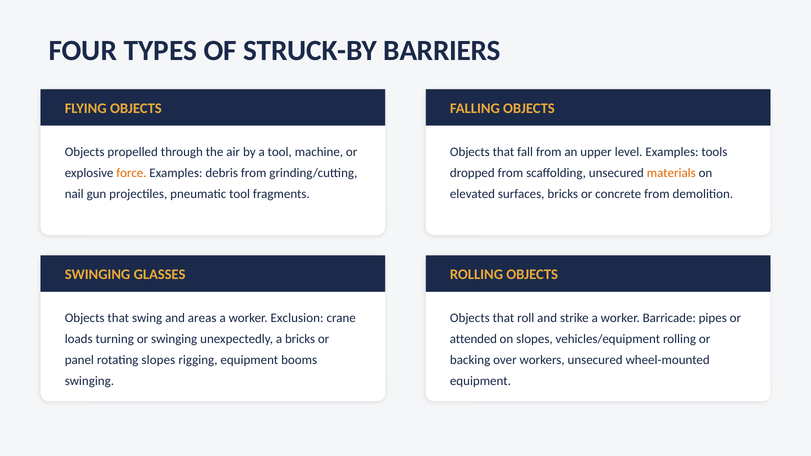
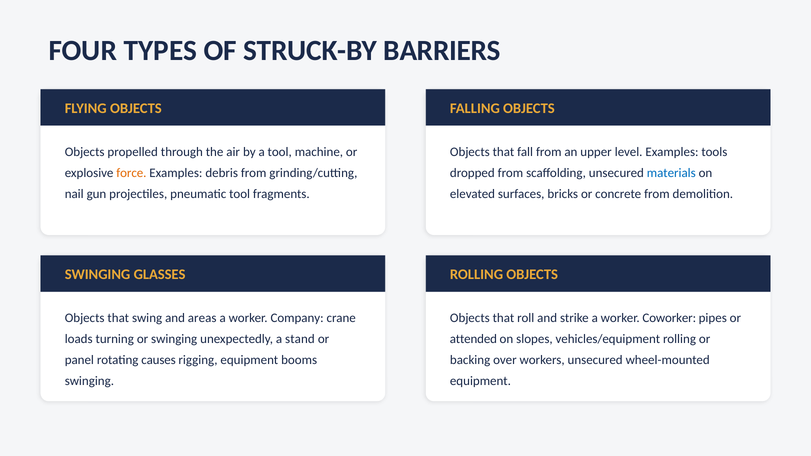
materials colour: orange -> blue
Exclusion: Exclusion -> Company
Barricade: Barricade -> Coworker
a bricks: bricks -> stand
rotating slopes: slopes -> causes
